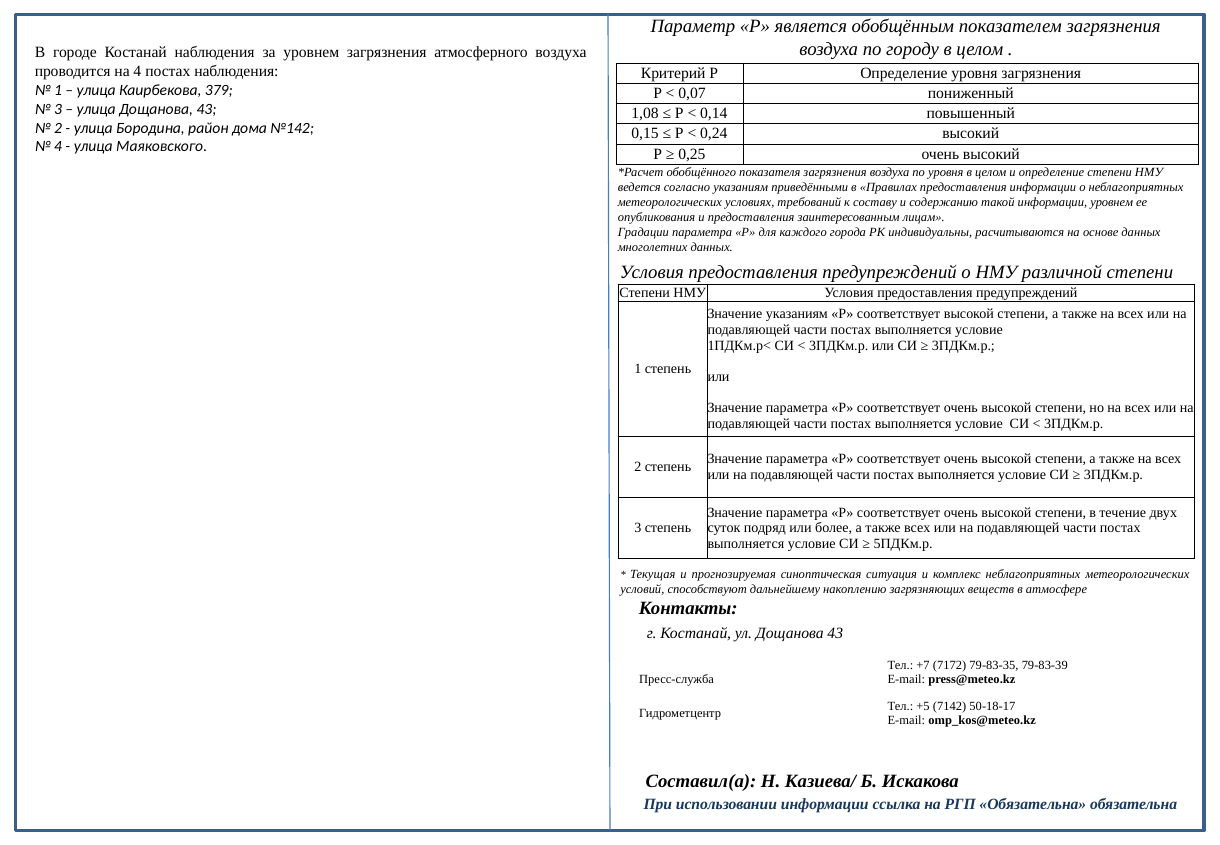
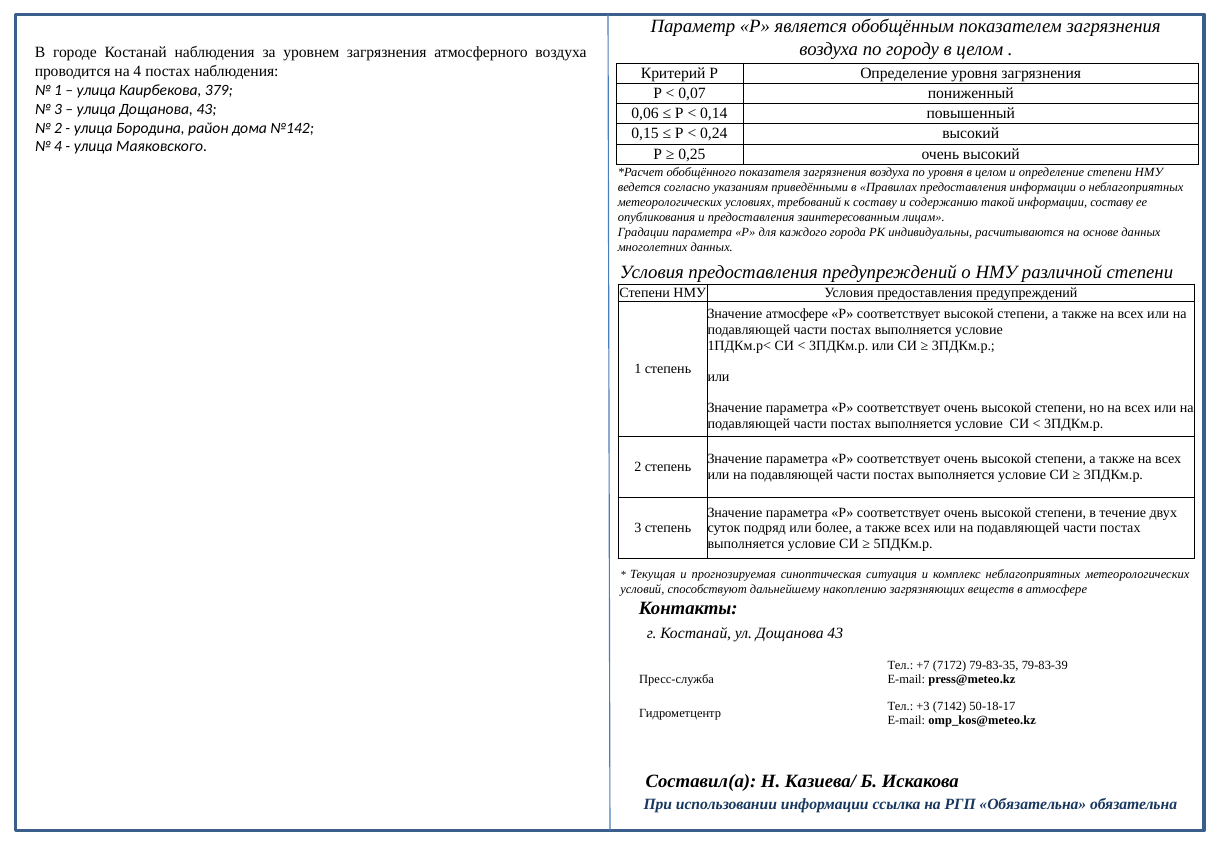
1,08: 1,08 -> 0,06
информации уровнем: уровнем -> составу
Значение указаниям: указаниям -> атмосфере
+5: +5 -> +3
